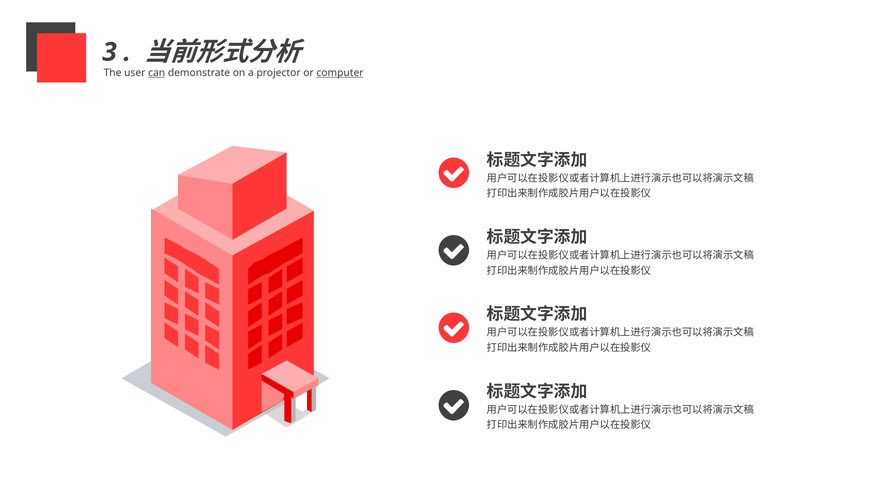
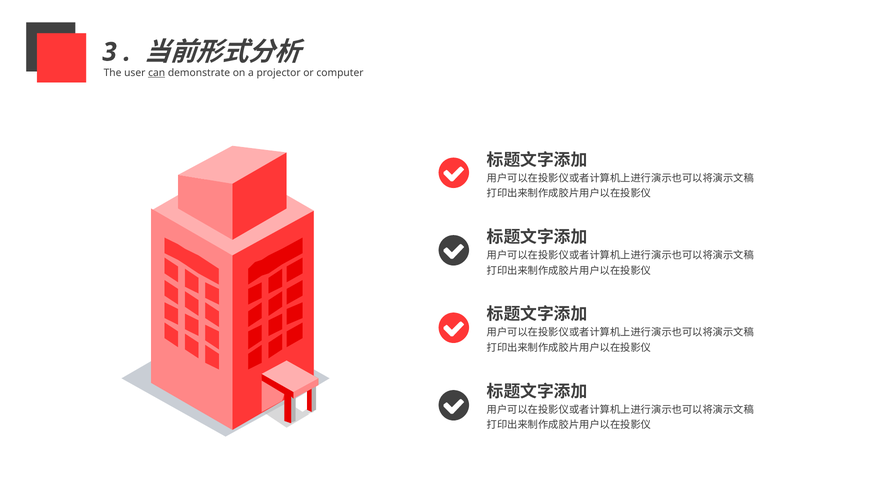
computer underline: present -> none
